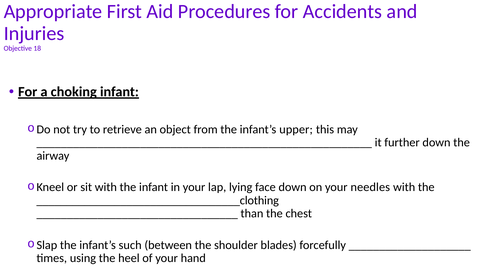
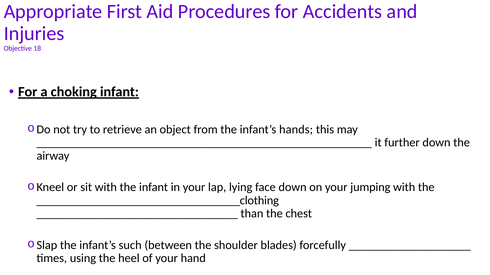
upper: upper -> hands
needles: needles -> jumping
